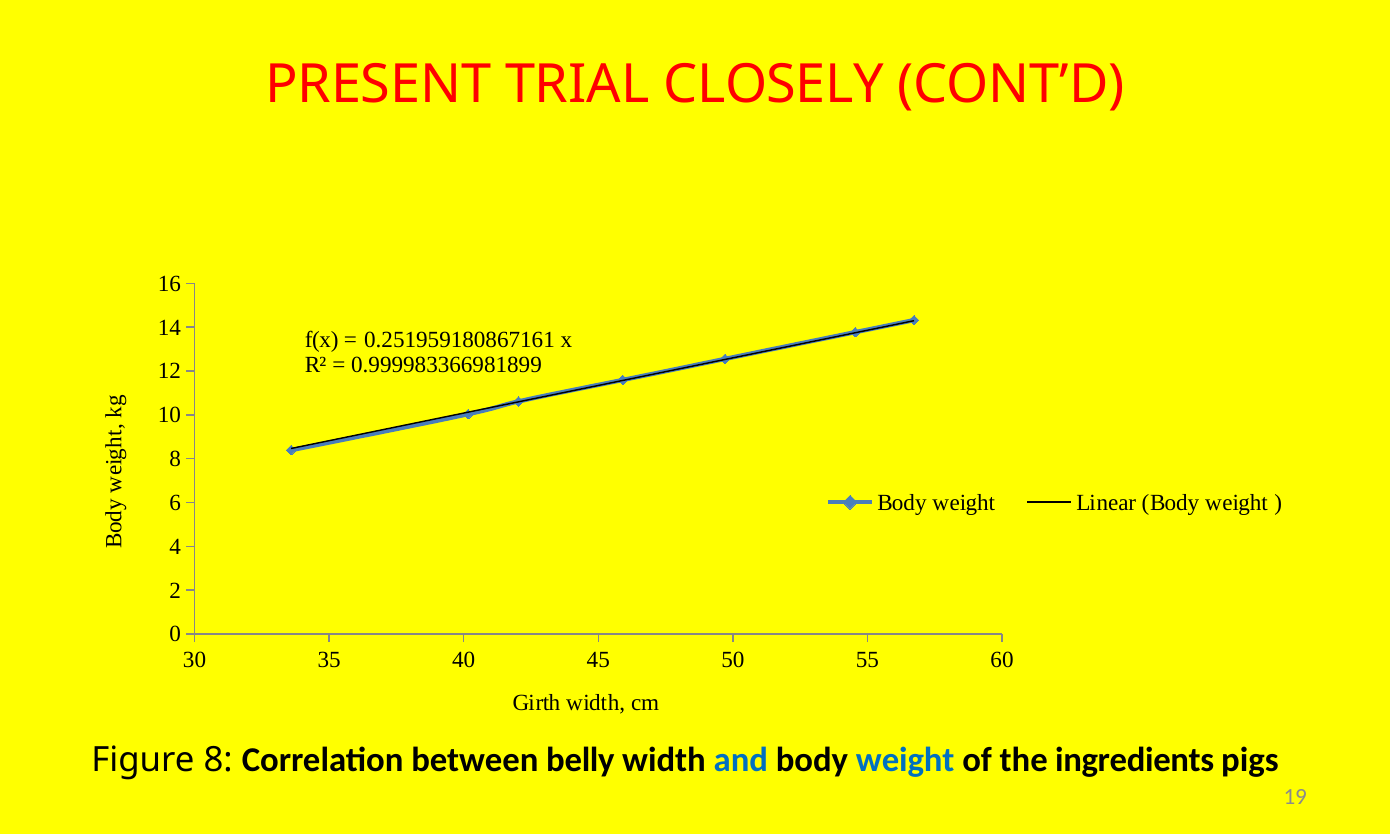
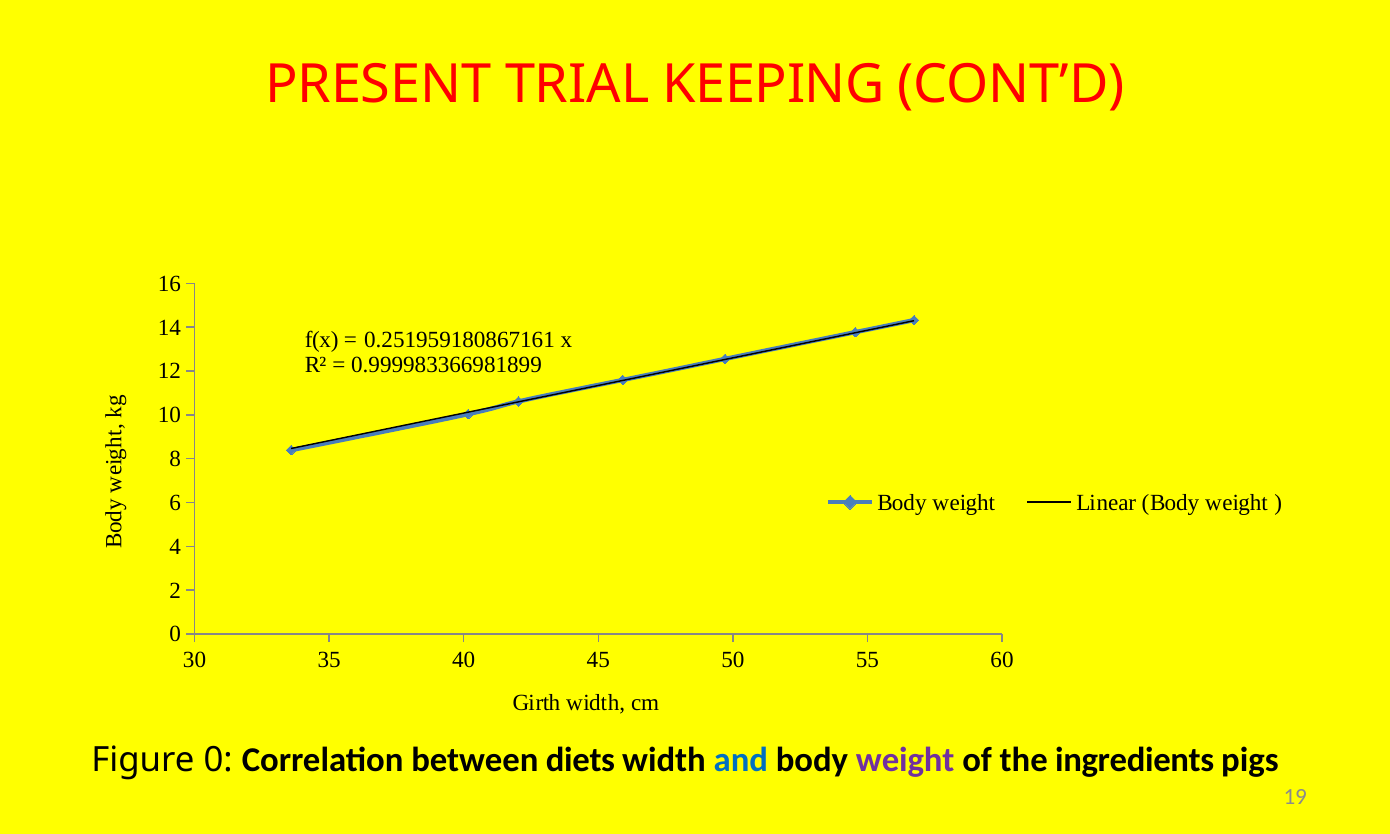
CLOSELY: CLOSELY -> KEEPING
Figure 8: 8 -> 0
belly: belly -> diets
weight at (905, 760) colour: blue -> purple
